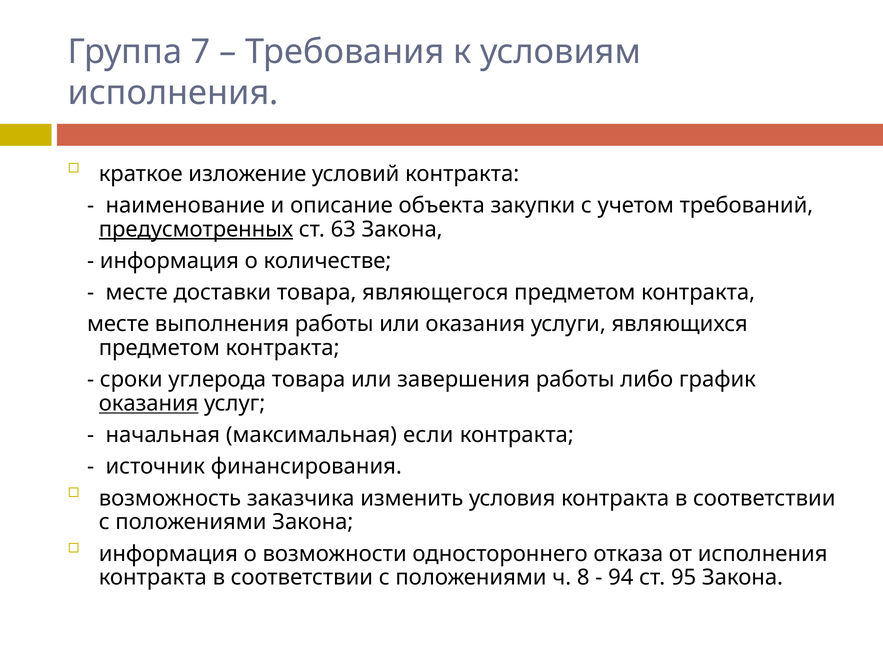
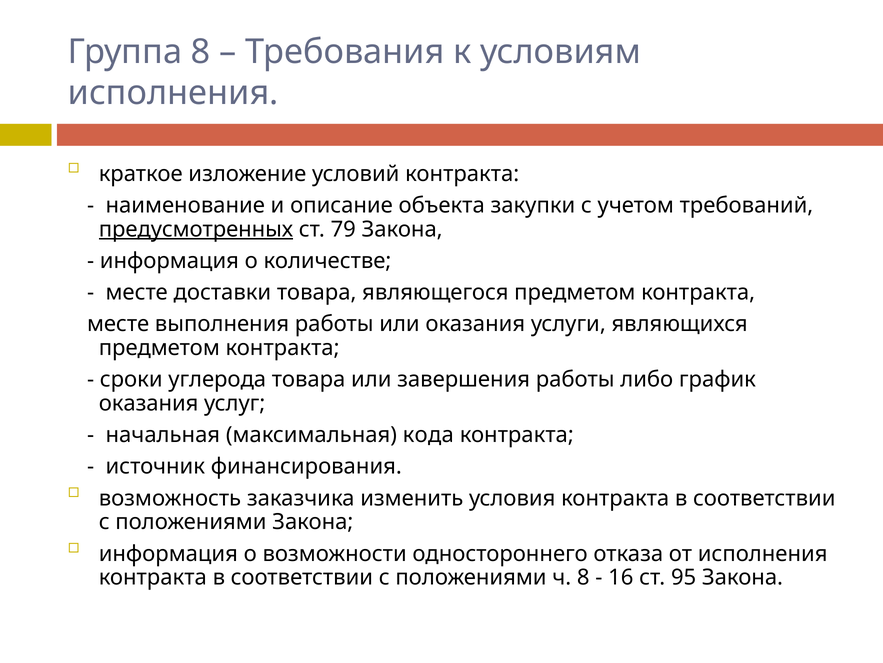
Группа 7: 7 -> 8
63: 63 -> 79
оказания at (149, 403) underline: present -> none
если: если -> кода
94: 94 -> 16
